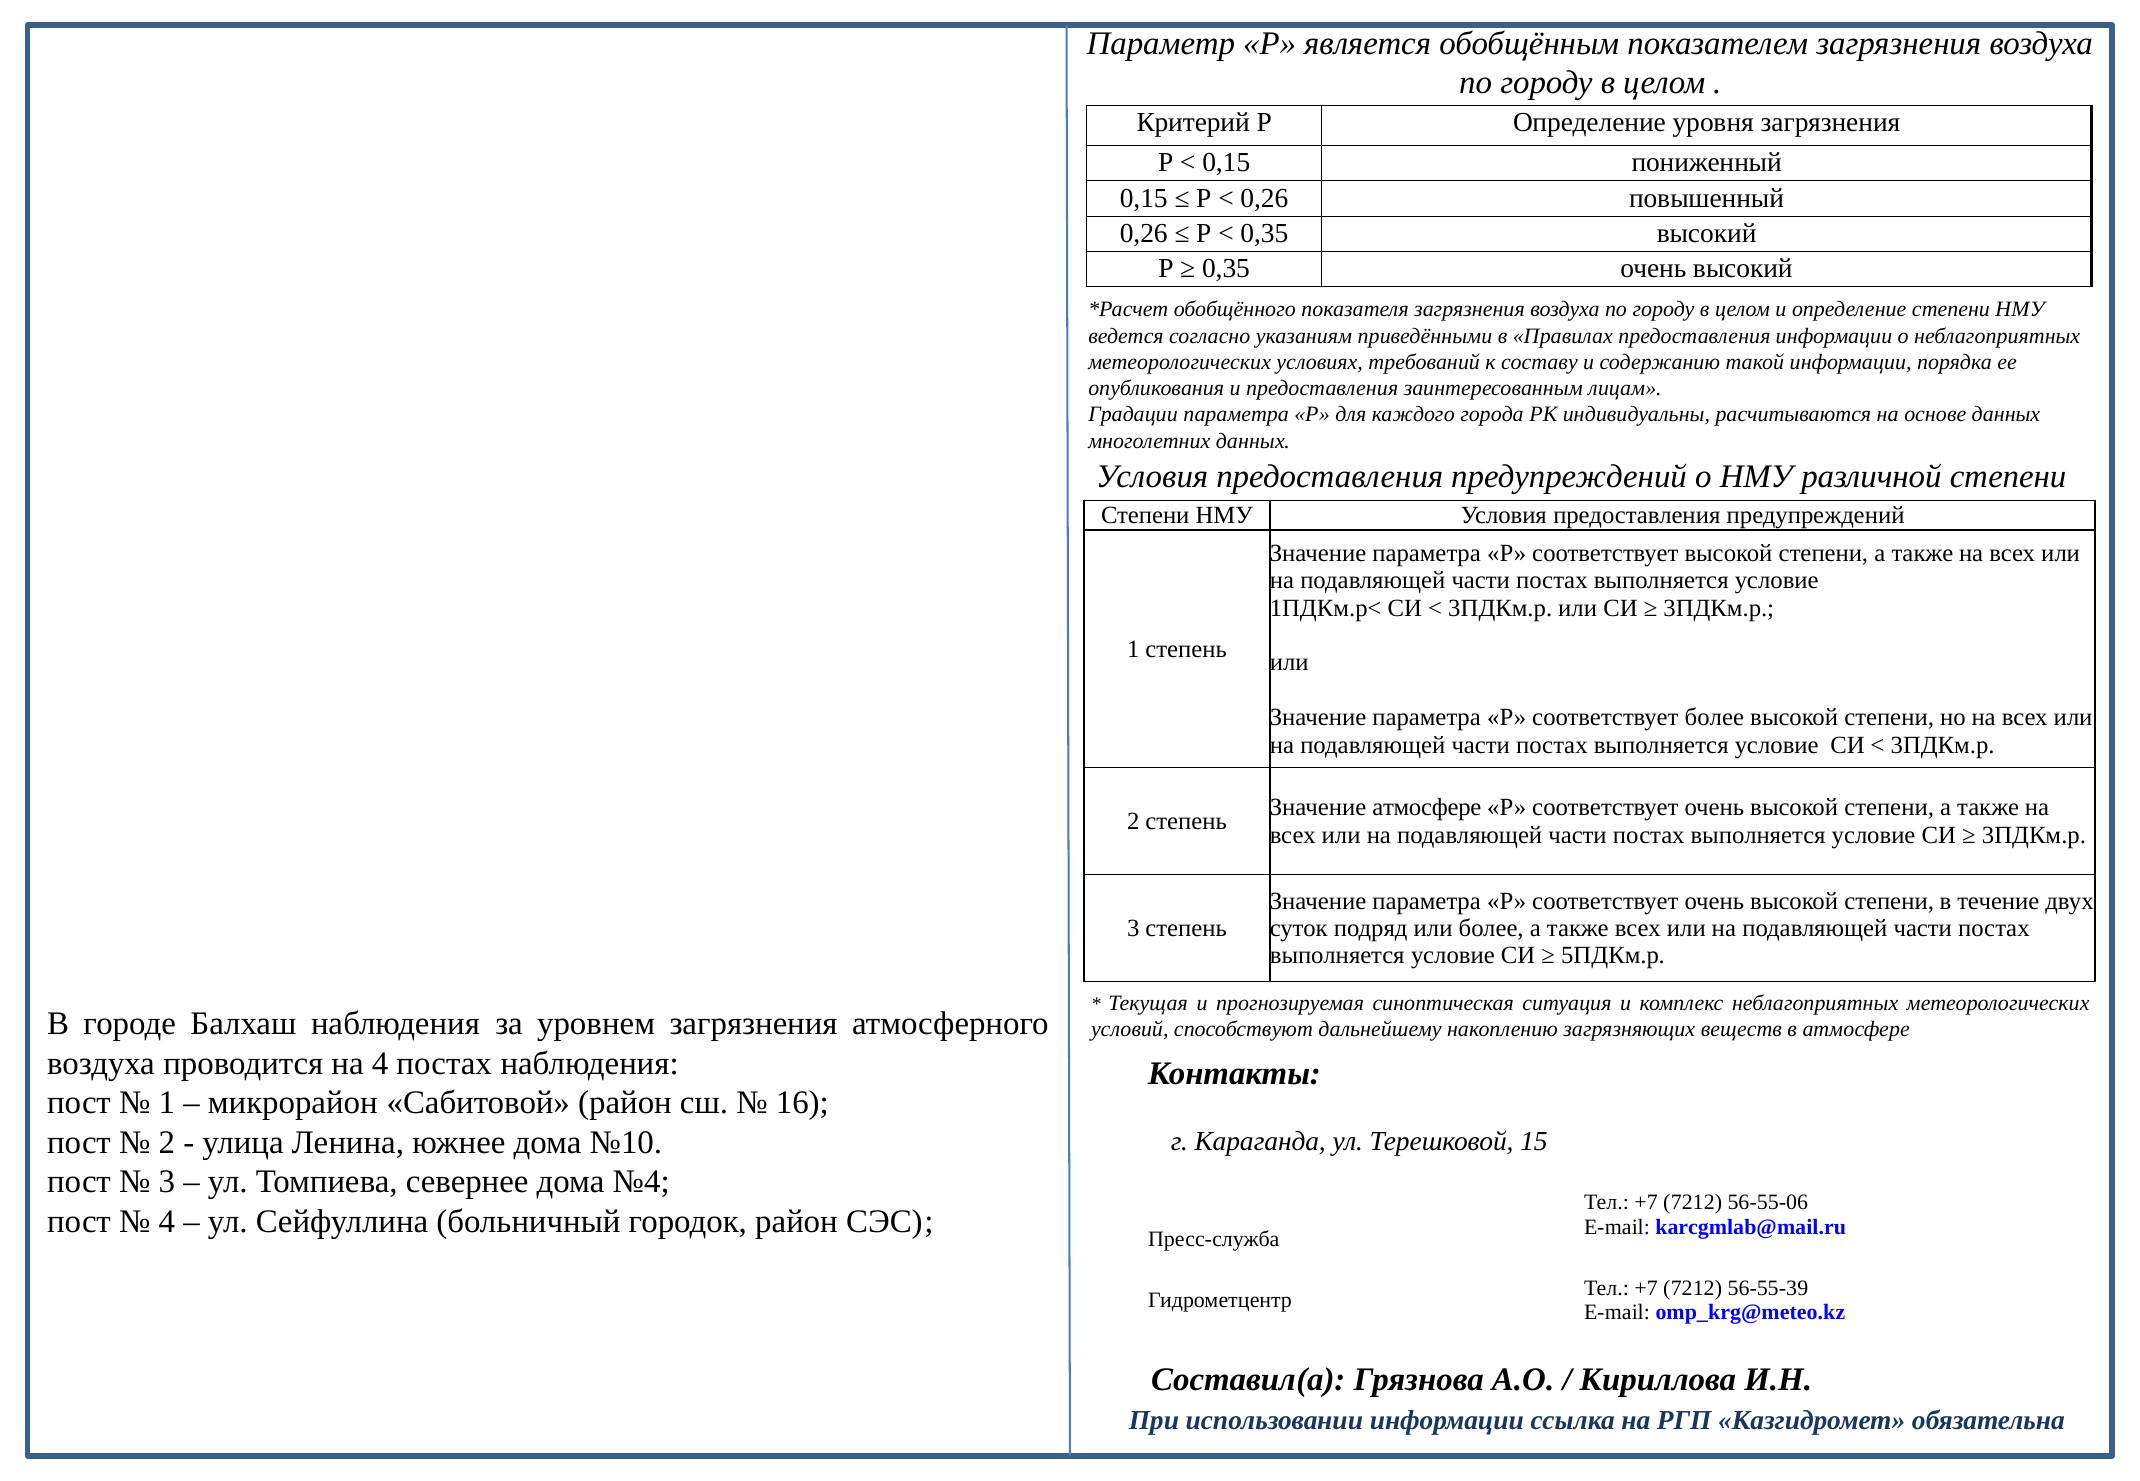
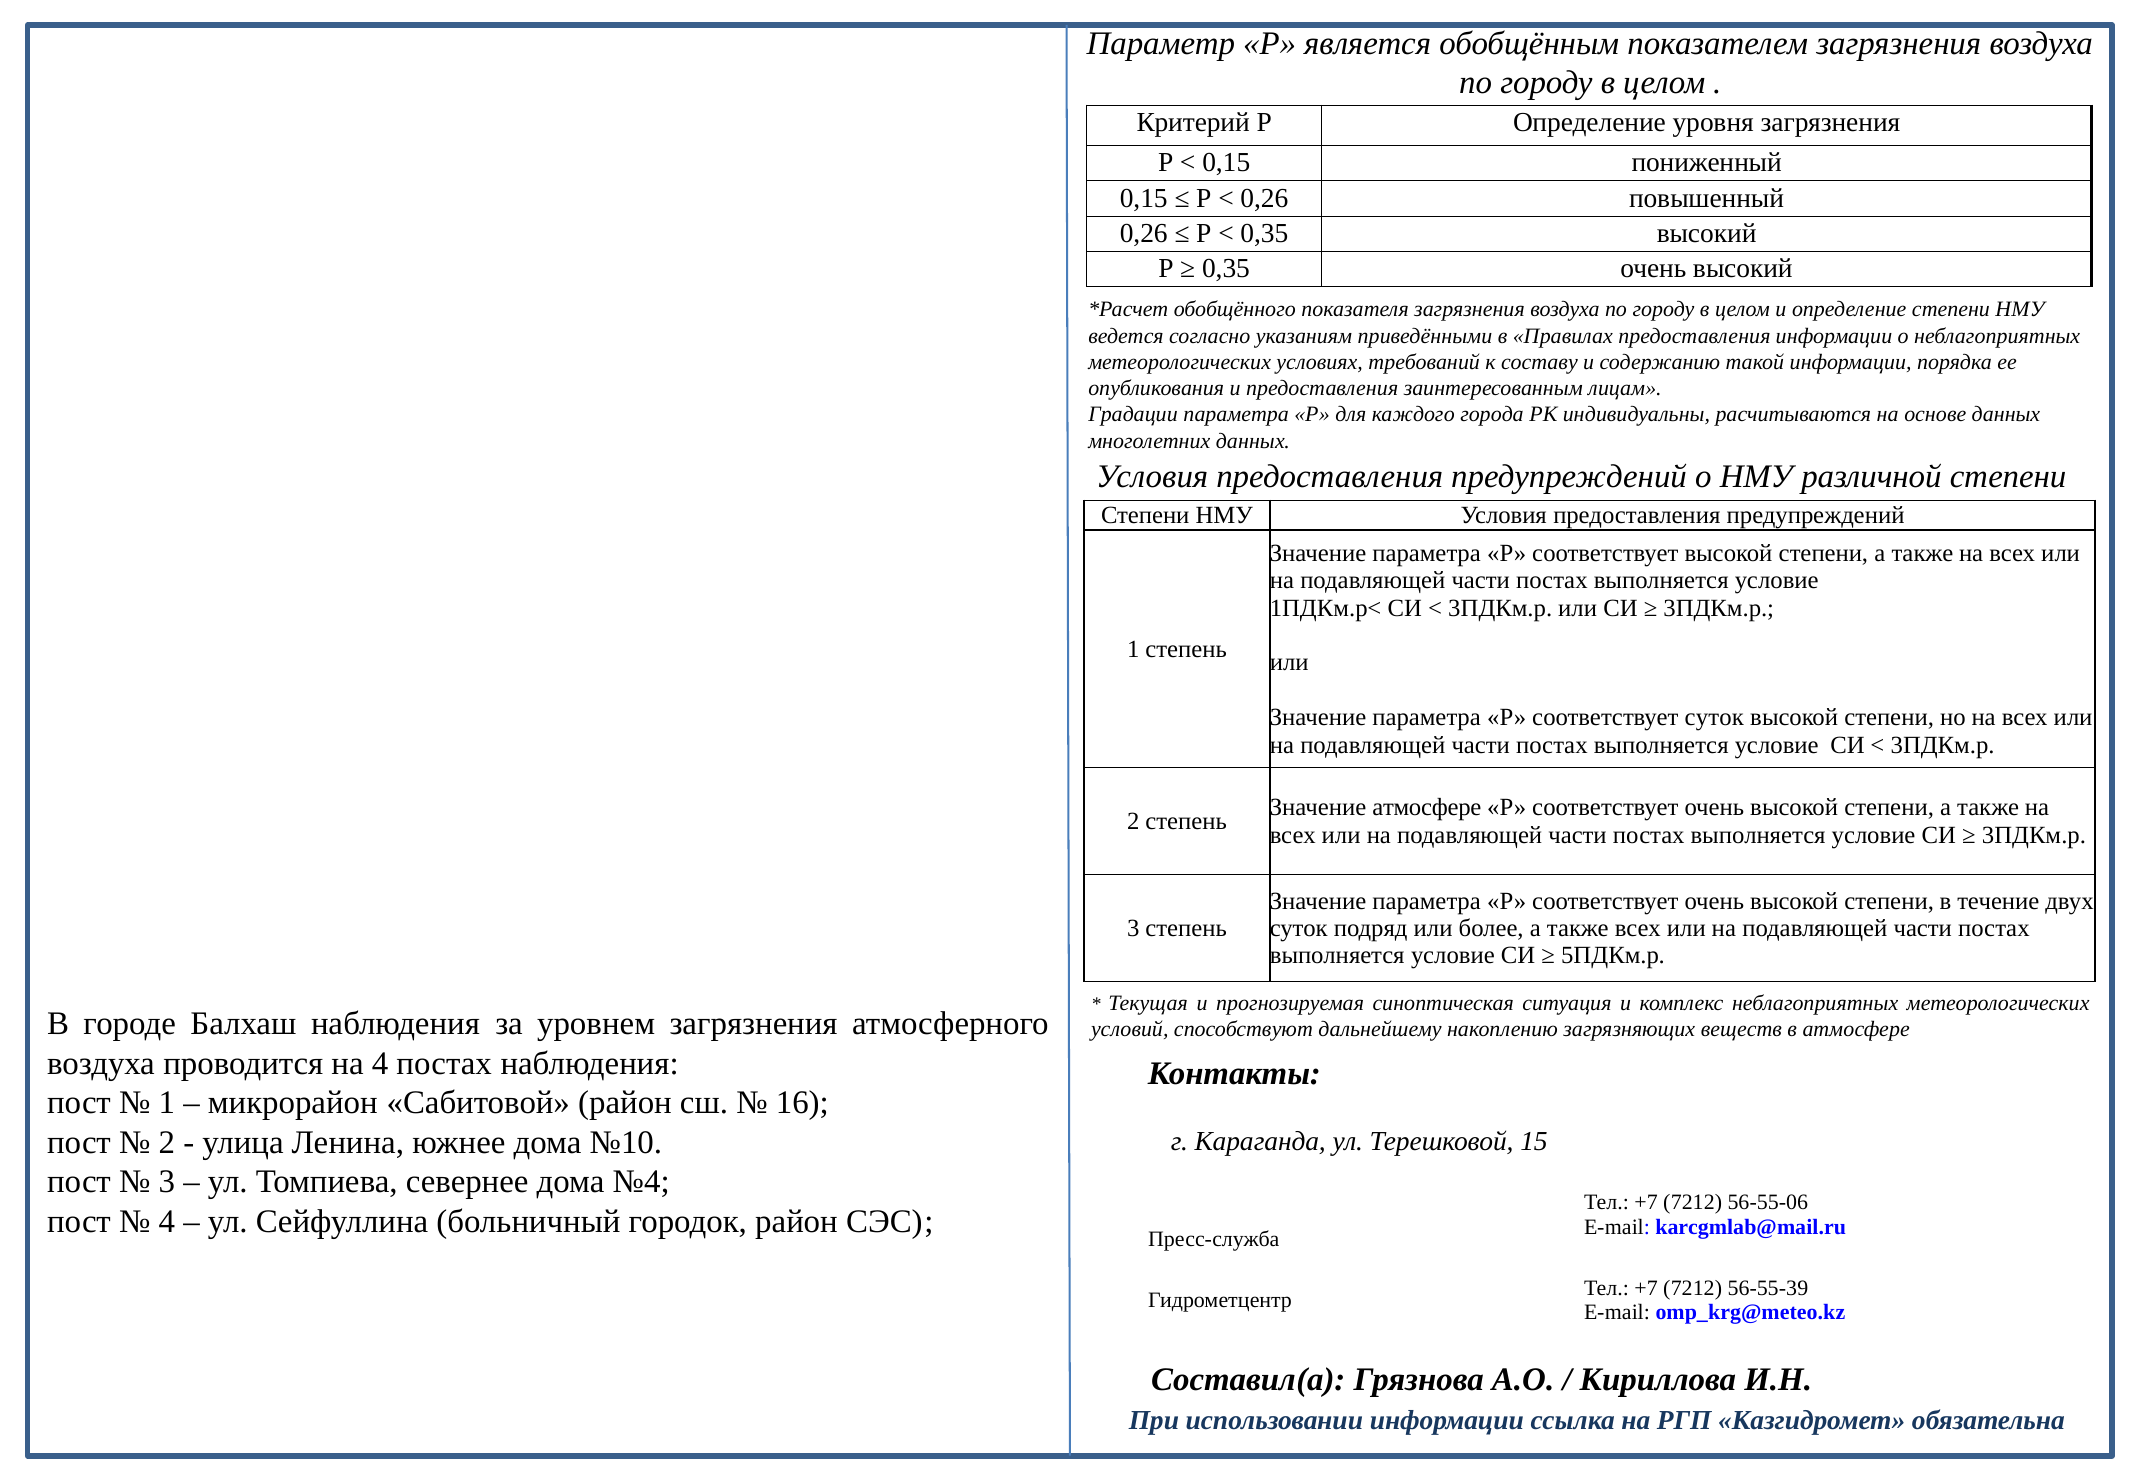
соответствует более: более -> суток
